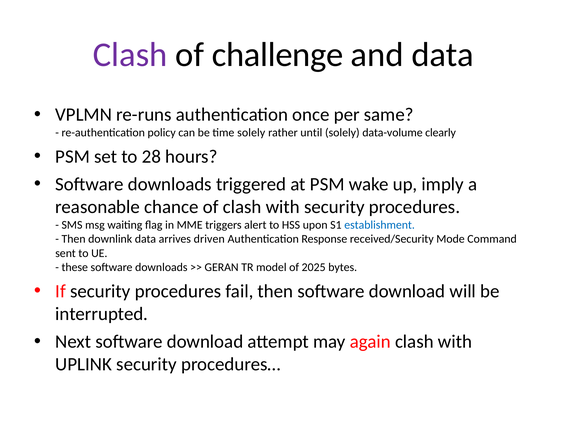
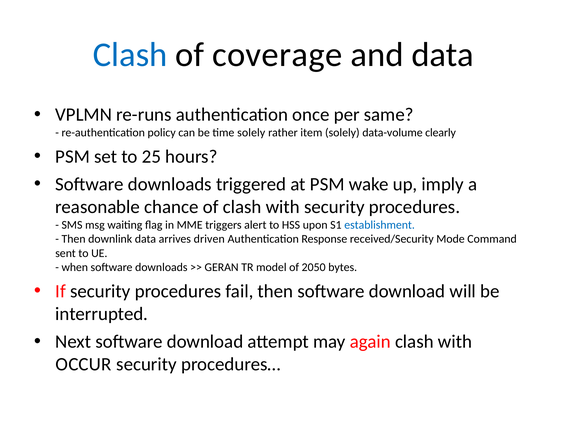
Clash at (130, 55) colour: purple -> blue
challenge: challenge -> coverage
until: until -> item
28: 28 -> 25
these: these -> when
2025: 2025 -> 2050
UPLINK: UPLINK -> OCCUR
